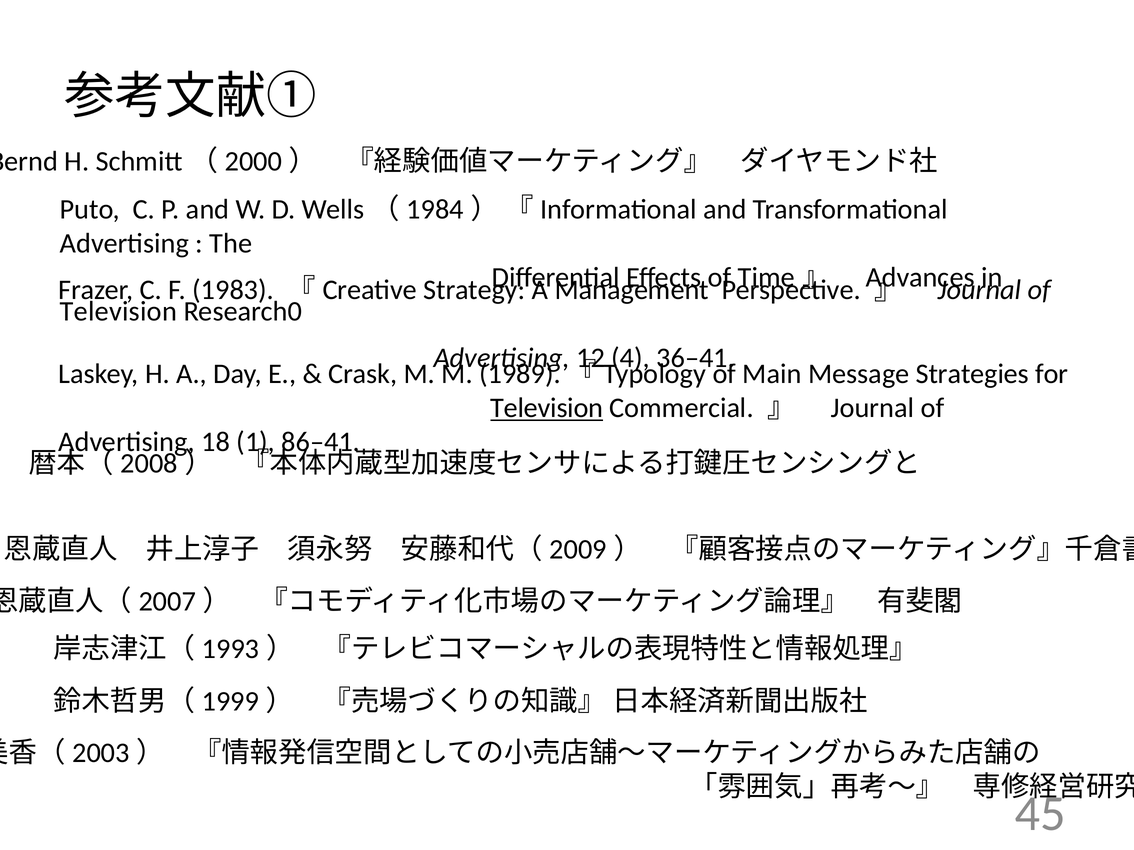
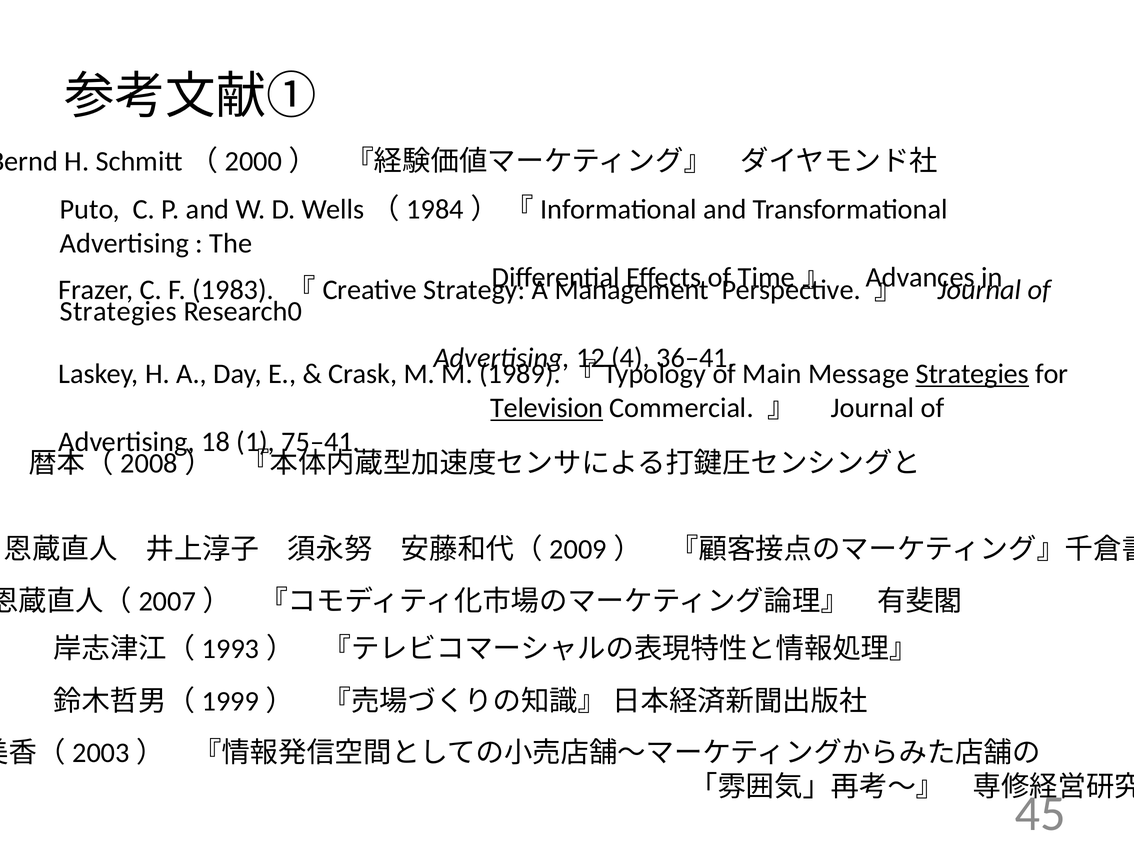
Television at (118, 311): Television -> Strategies
Strategies at (972, 374) underline: none -> present
86–41: 86–41 -> 75–41
